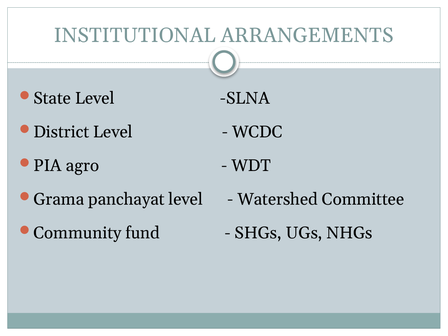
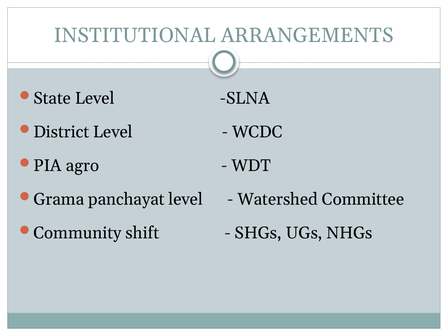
fund: fund -> shift
